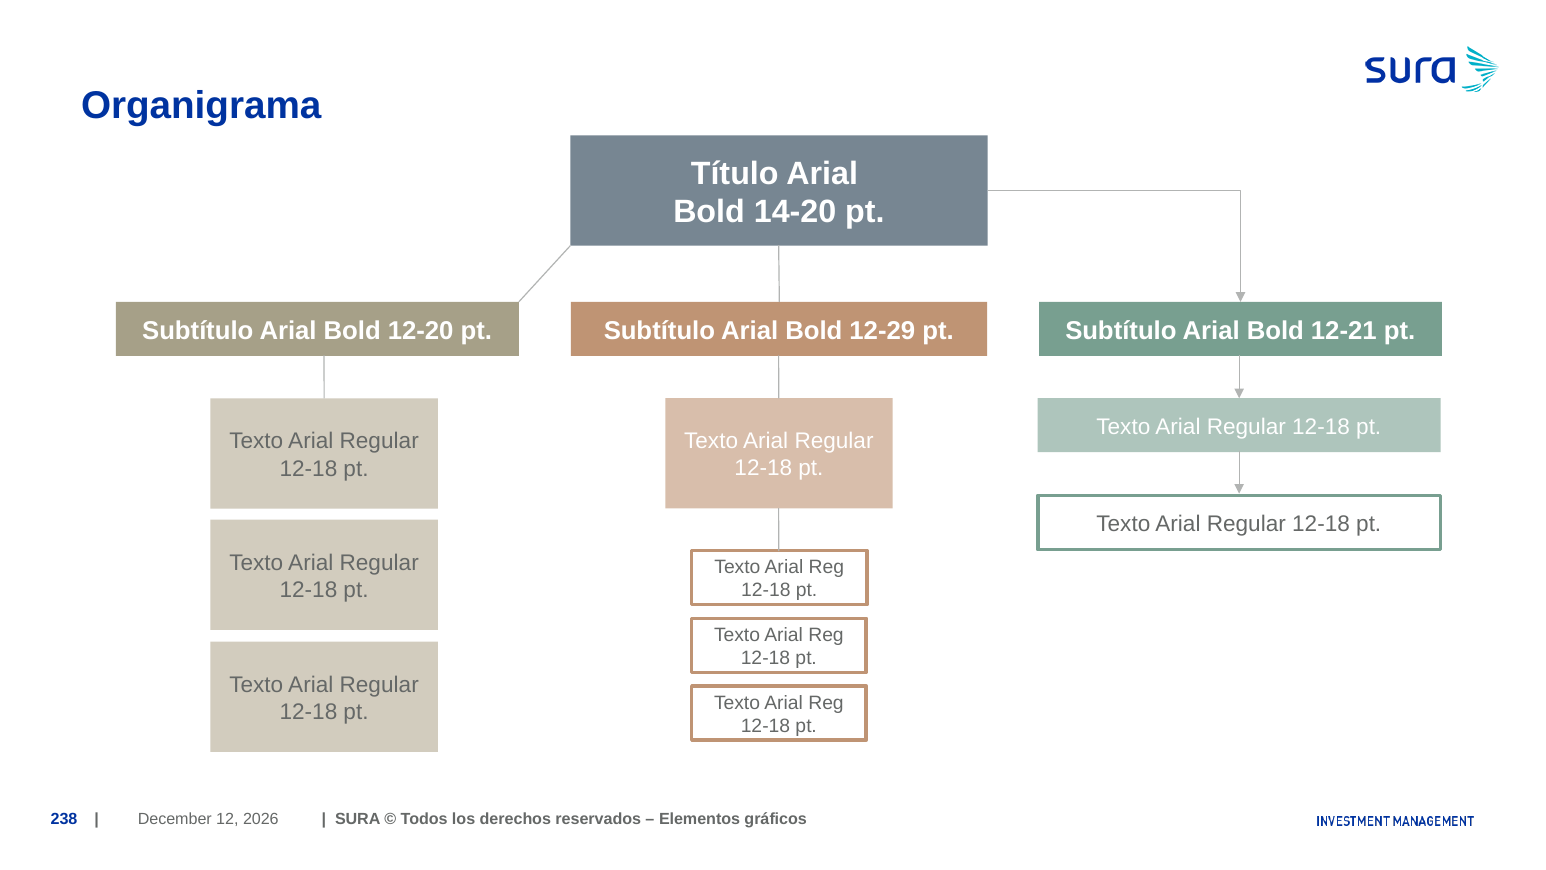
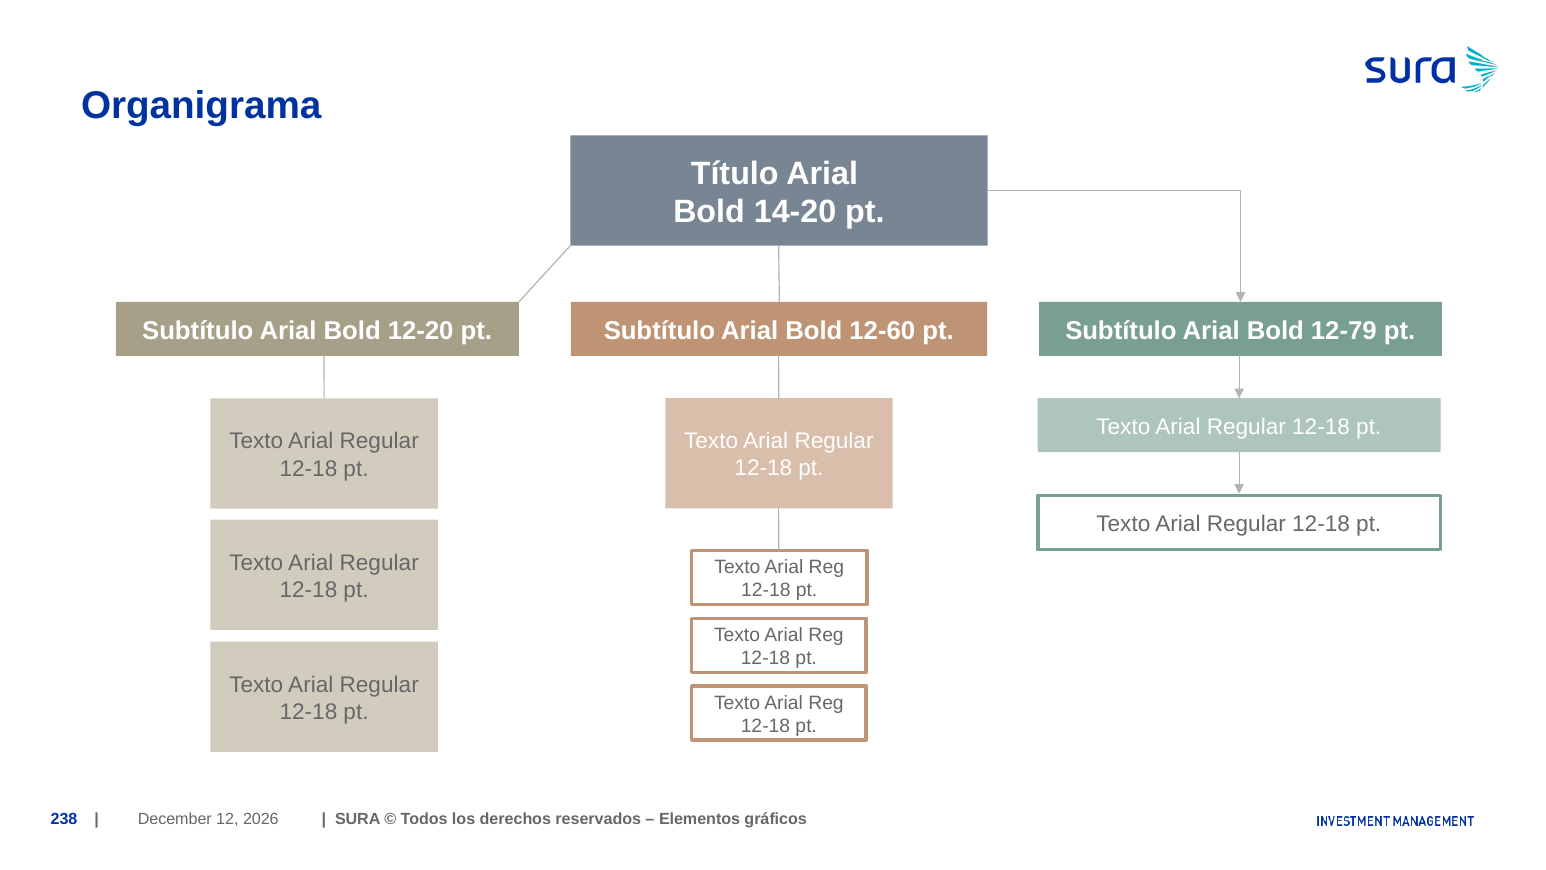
12-29: 12-29 -> 12-60
12-21: 12-21 -> 12-79
